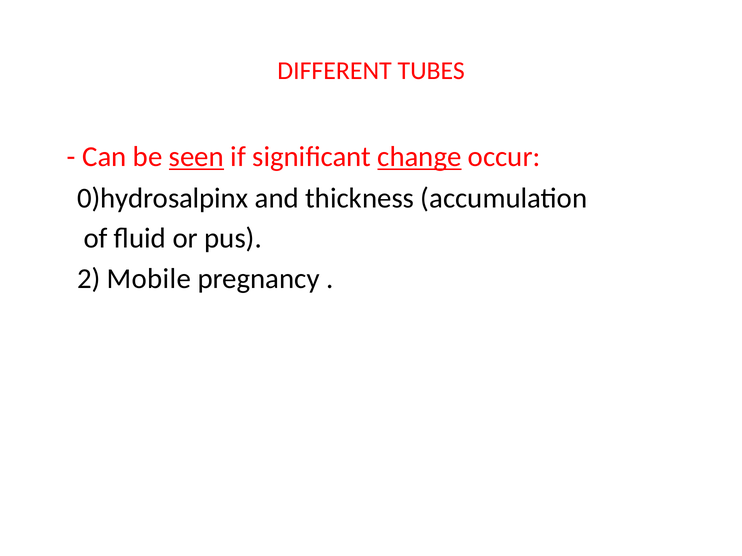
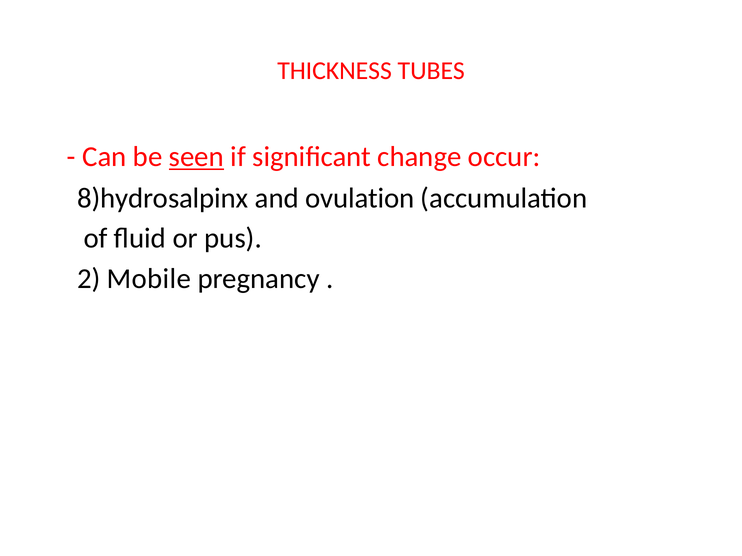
DIFFERENT: DIFFERENT -> THICKNESS
change underline: present -> none
0)hydrosalpinx: 0)hydrosalpinx -> 8)hydrosalpinx
thickness: thickness -> ovulation
